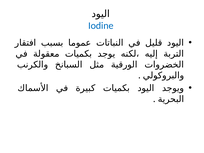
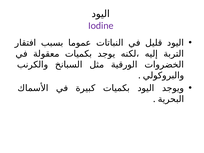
Iodine colour: blue -> purple
